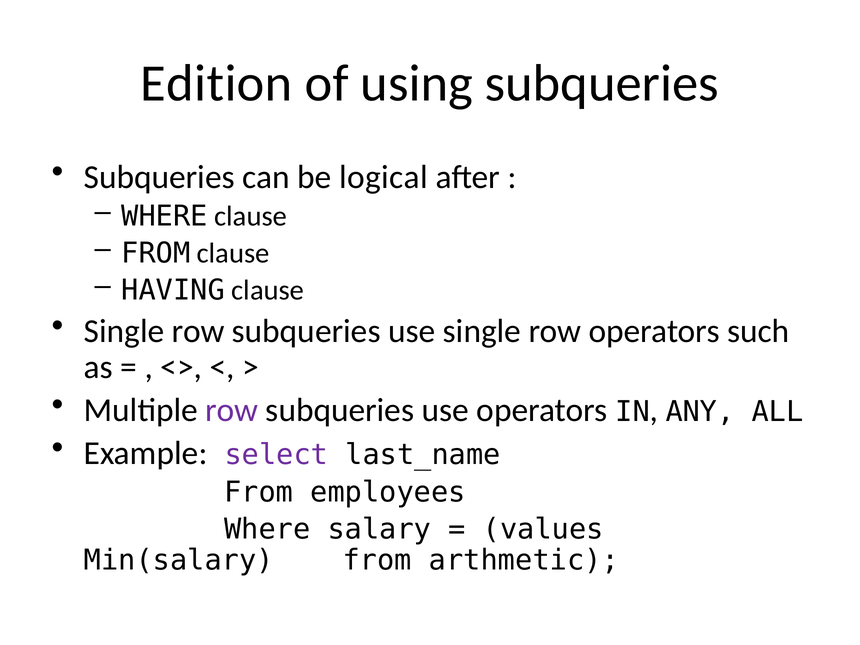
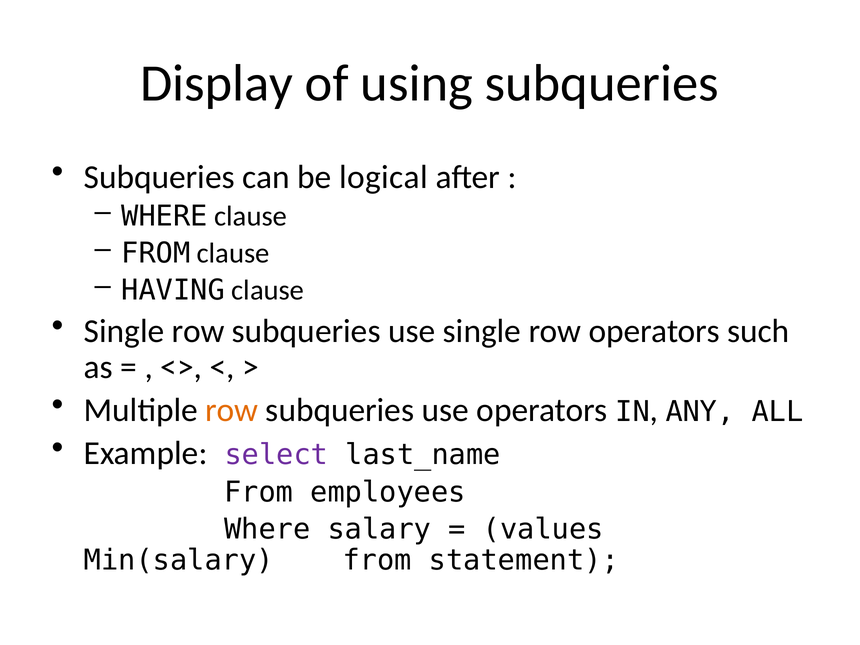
Edition: Edition -> Display
row at (232, 410) colour: purple -> orange
arthmetic: arthmetic -> statement
